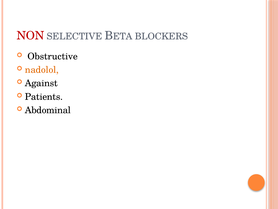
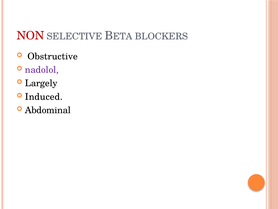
nadolol colour: orange -> purple
Against: Against -> Largely
Patients: Patients -> Induced
